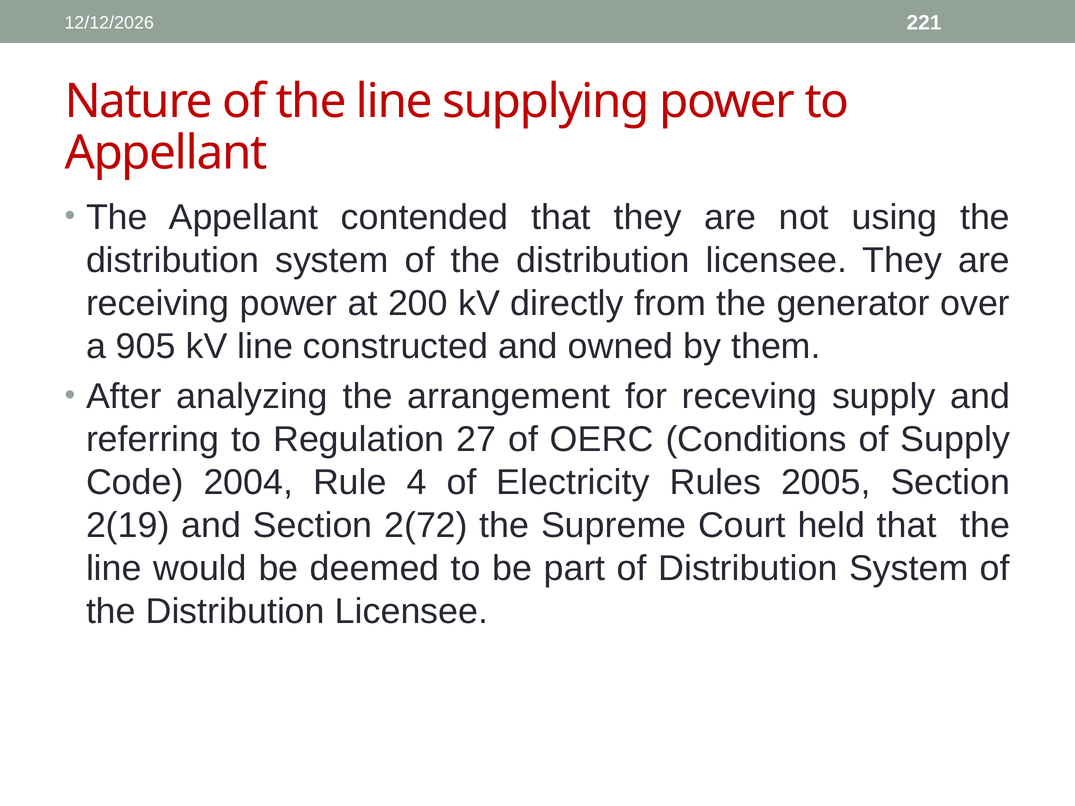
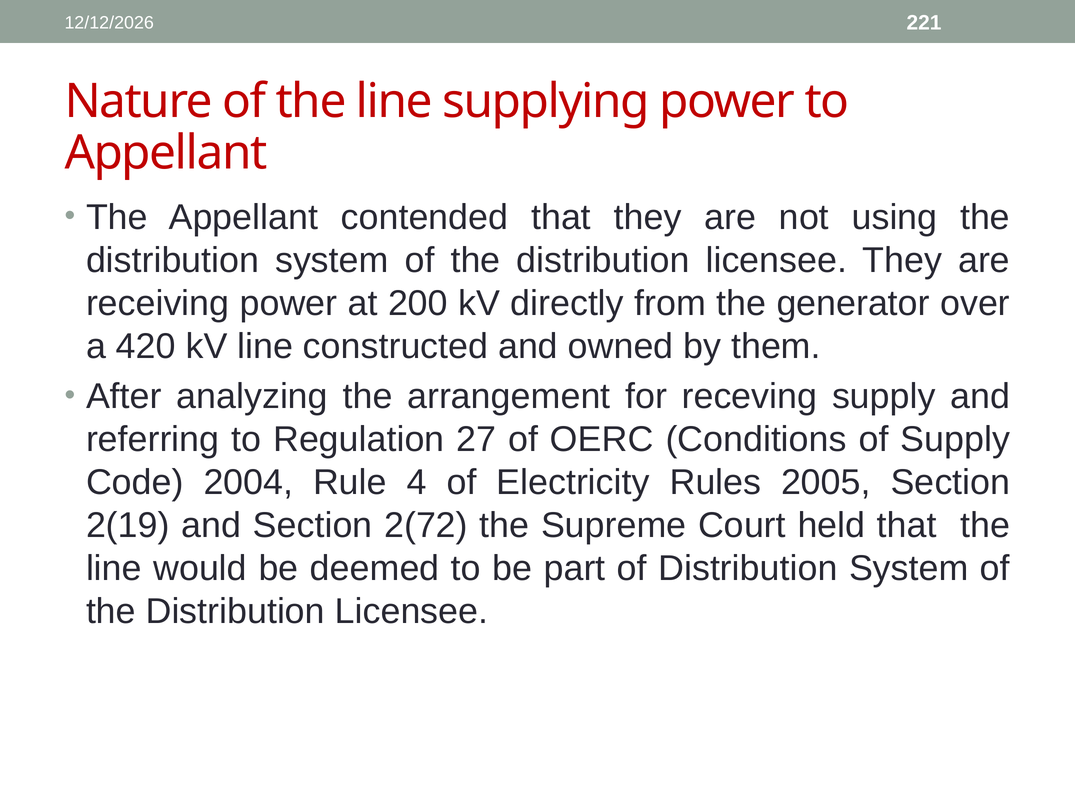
905: 905 -> 420
